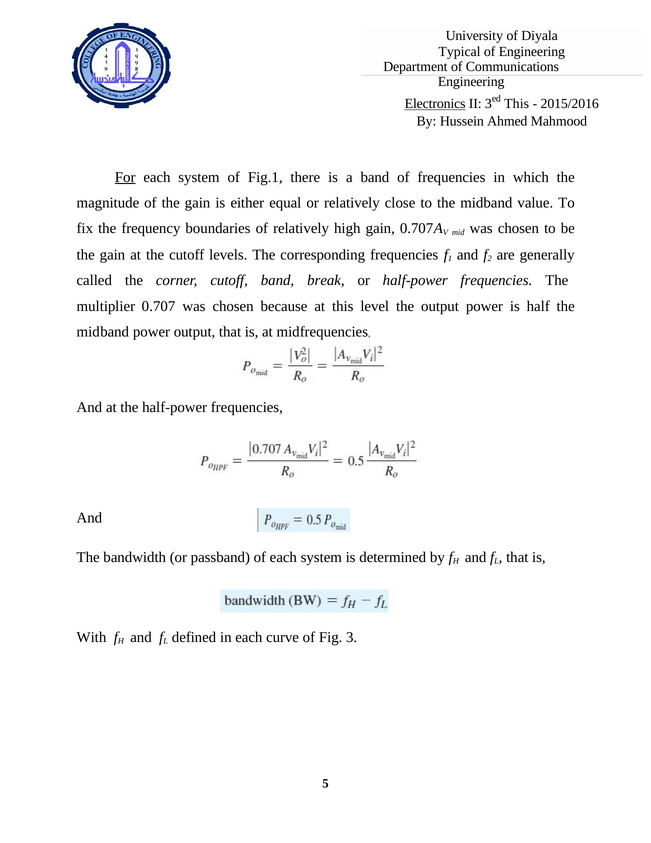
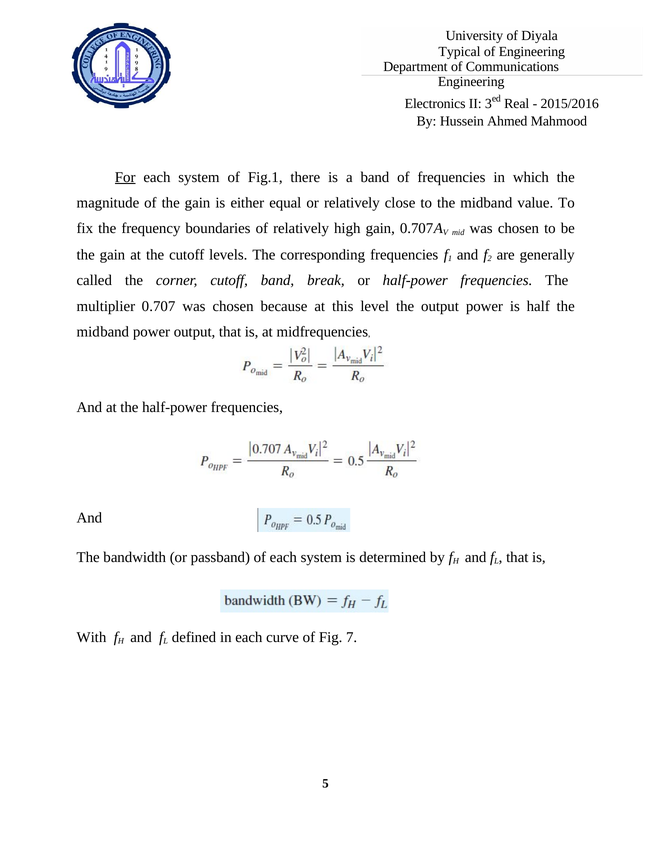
Electronics underline: present -> none
This at (517, 104): This -> Real
Fig 3: 3 -> 7
